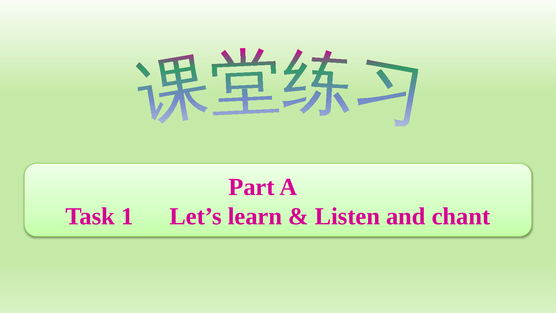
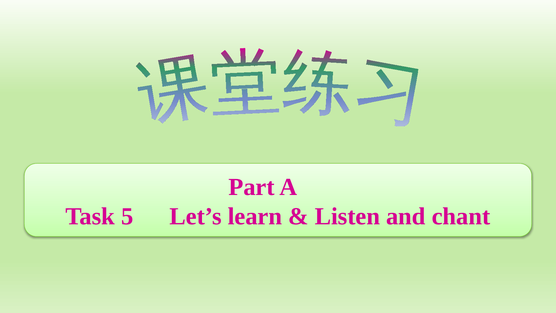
1: 1 -> 5
